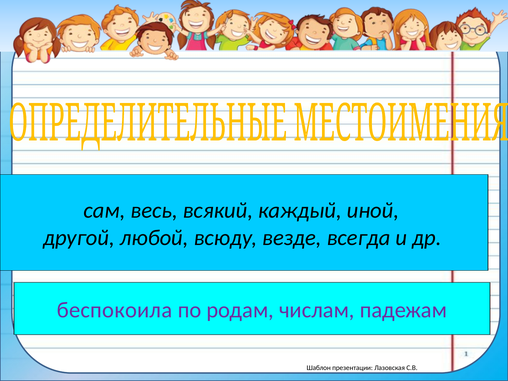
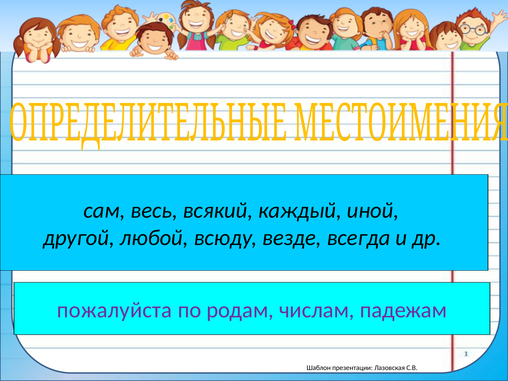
беспокоила: беспокоила -> пожалуйста
